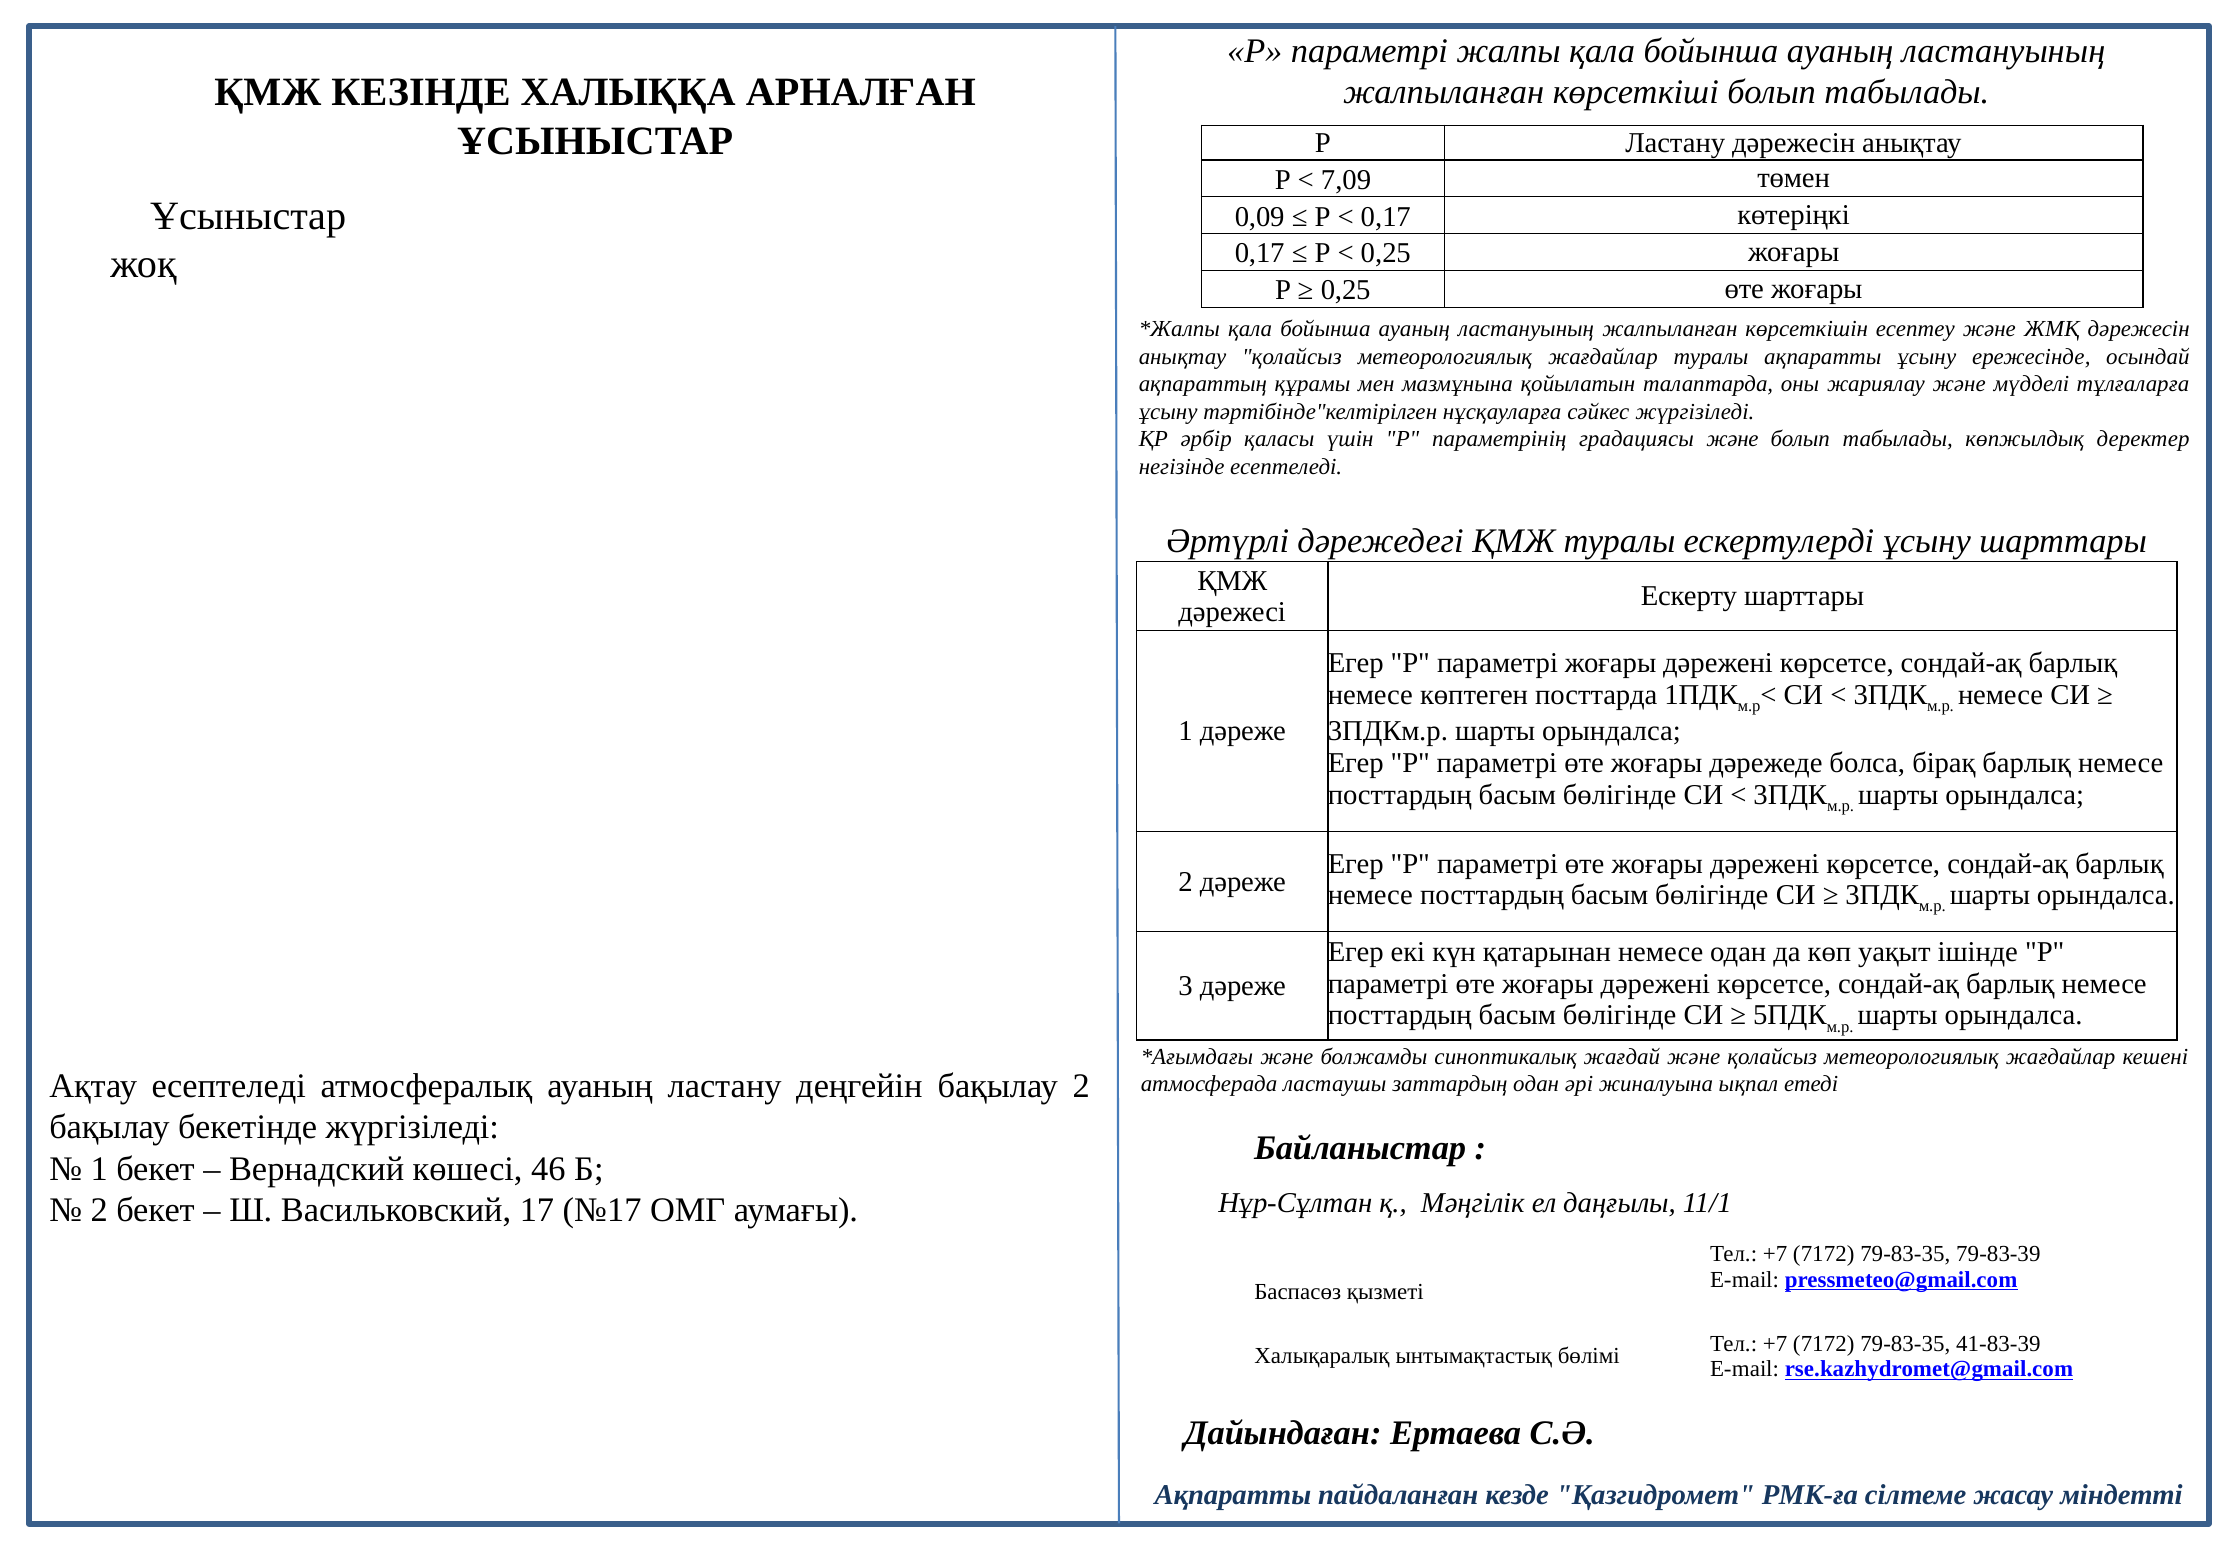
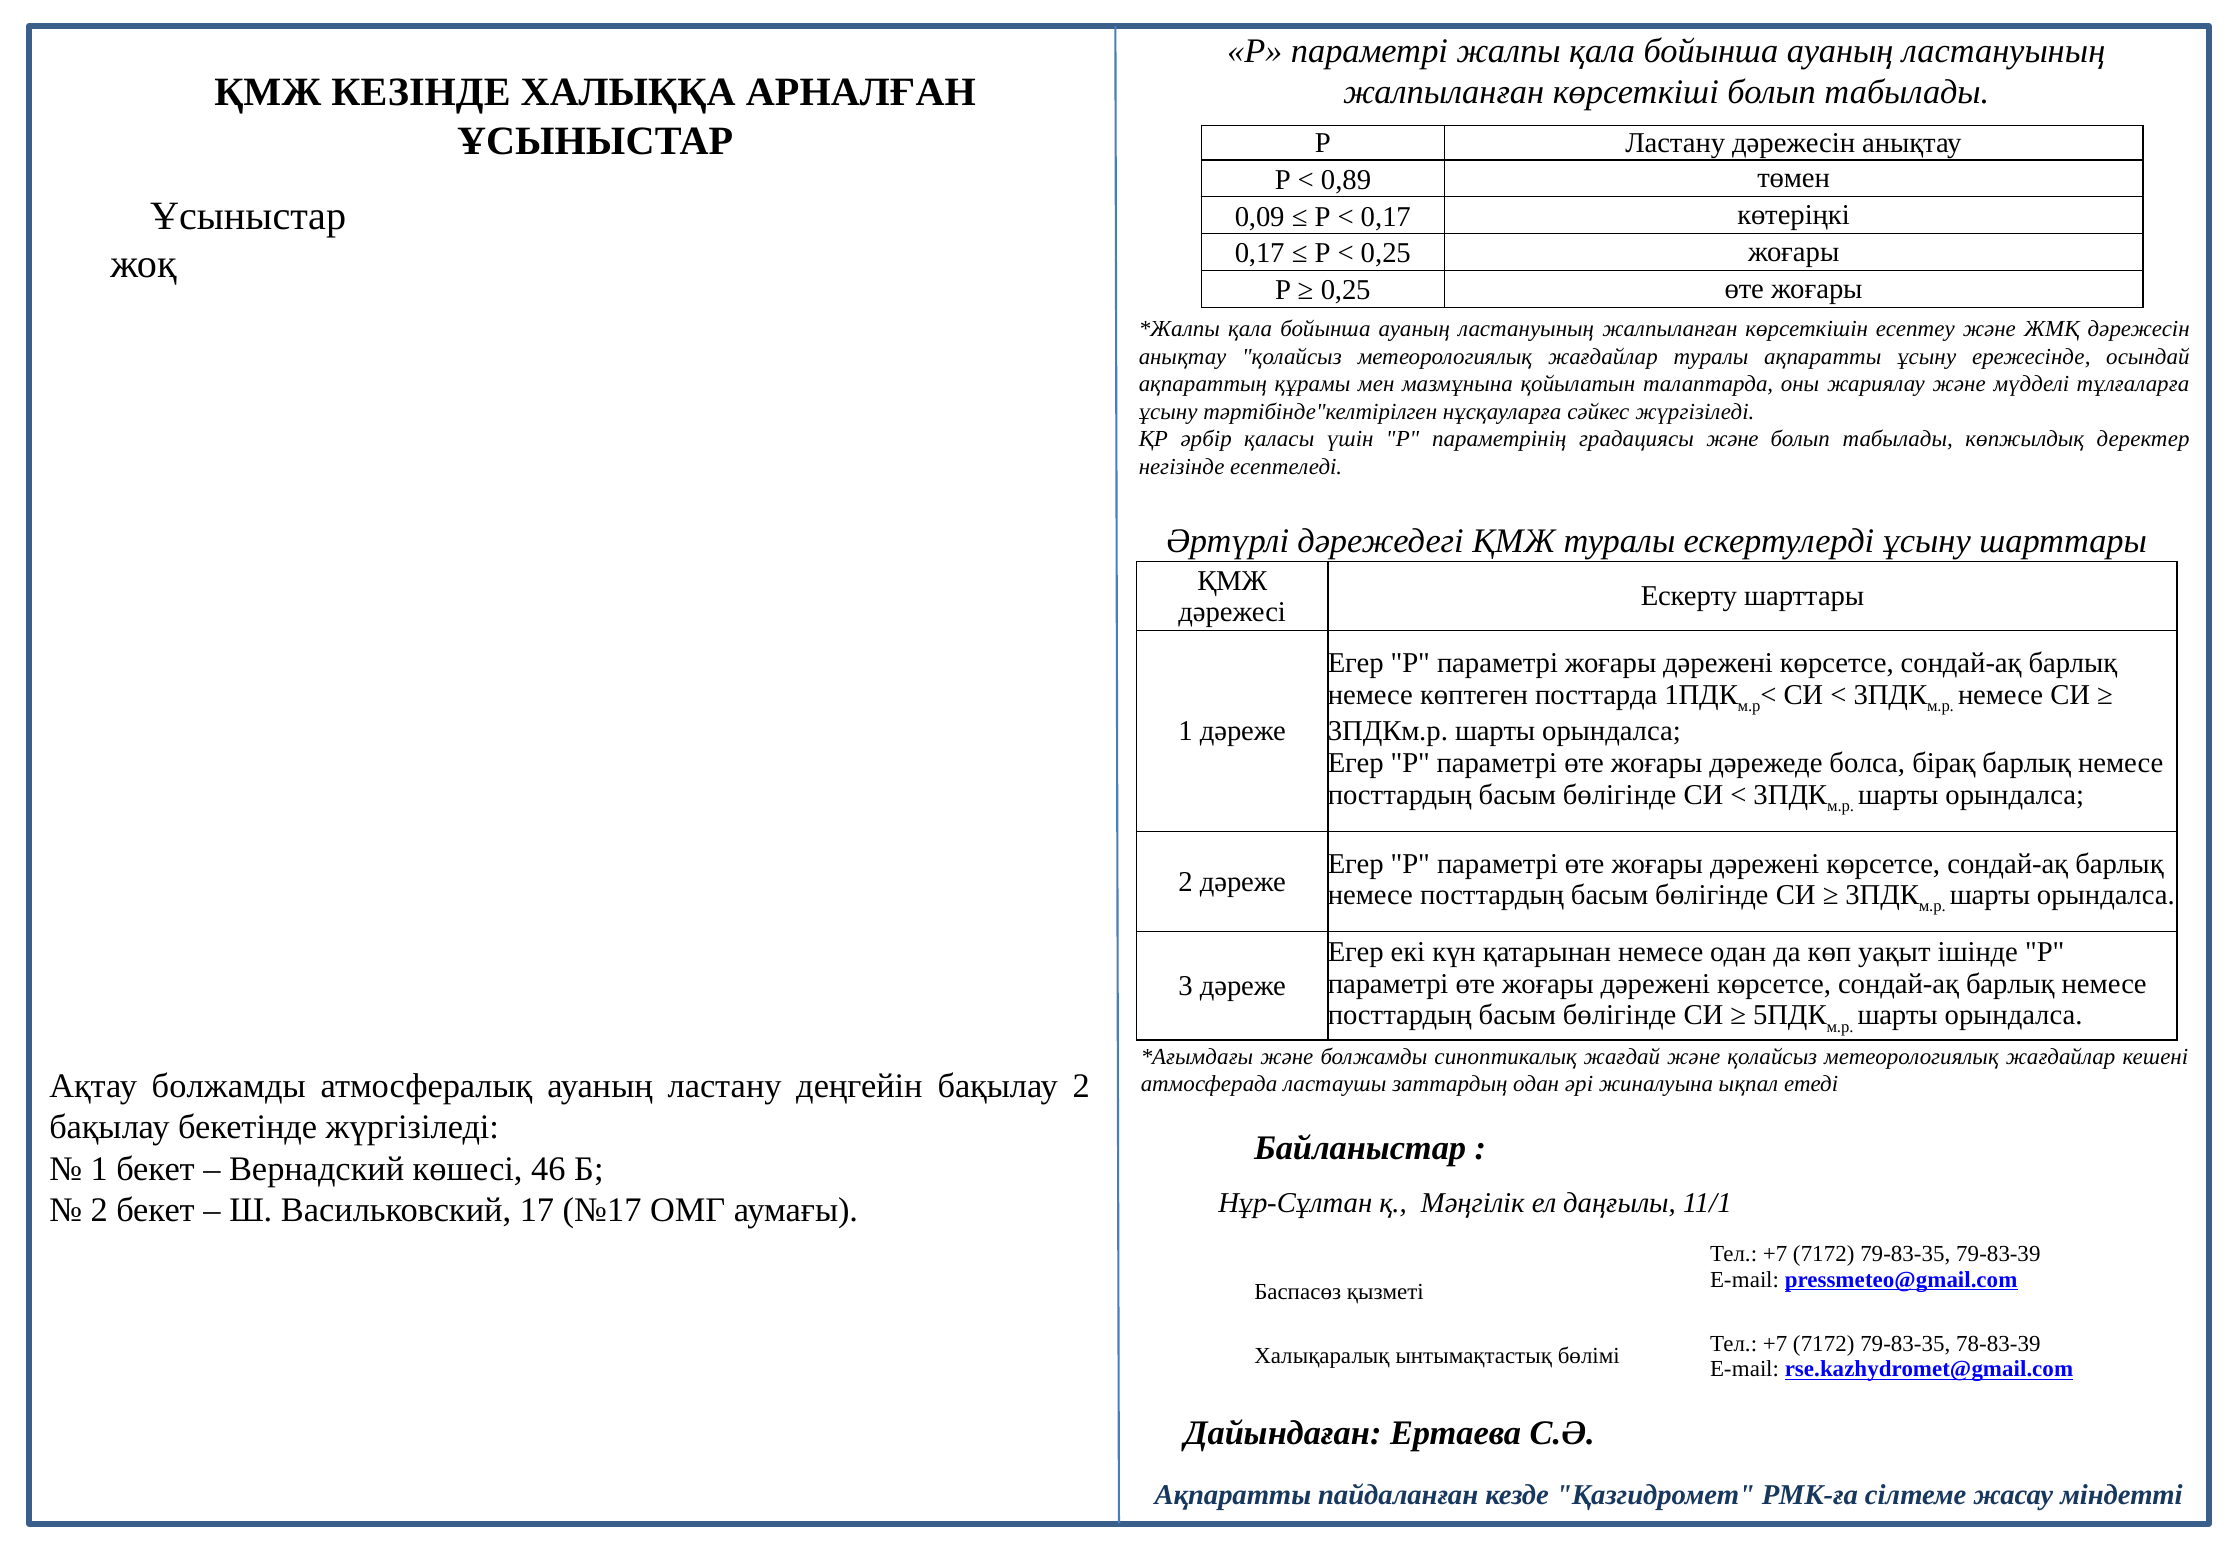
7,09: 7,09 -> 0,89
Ақтау есептеледі: есептеледі -> болжамды
41-83-39: 41-83-39 -> 78-83-39
